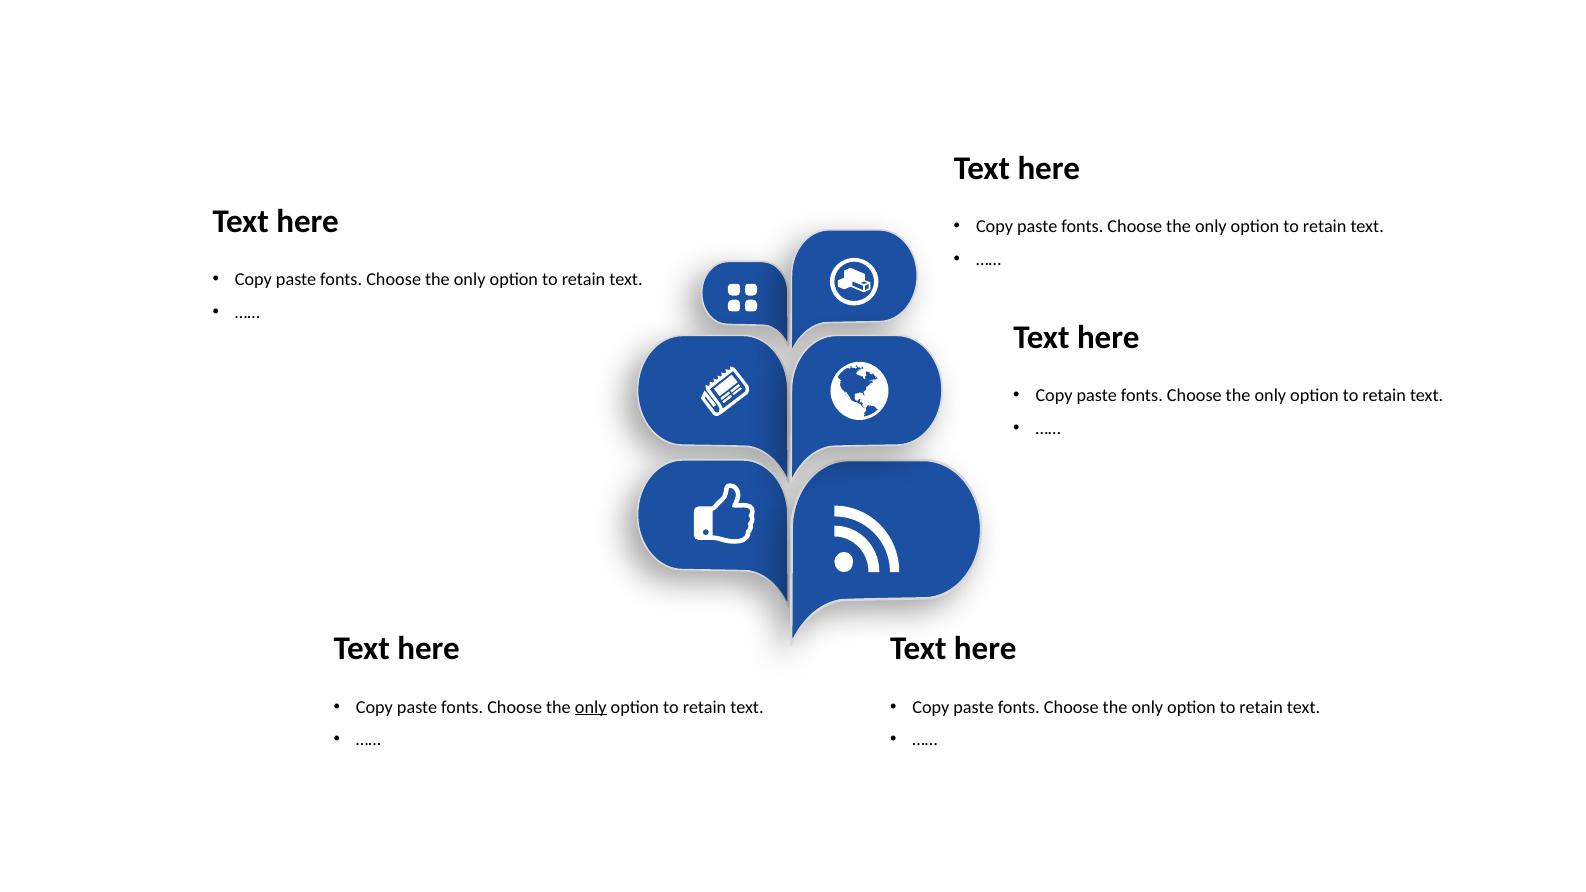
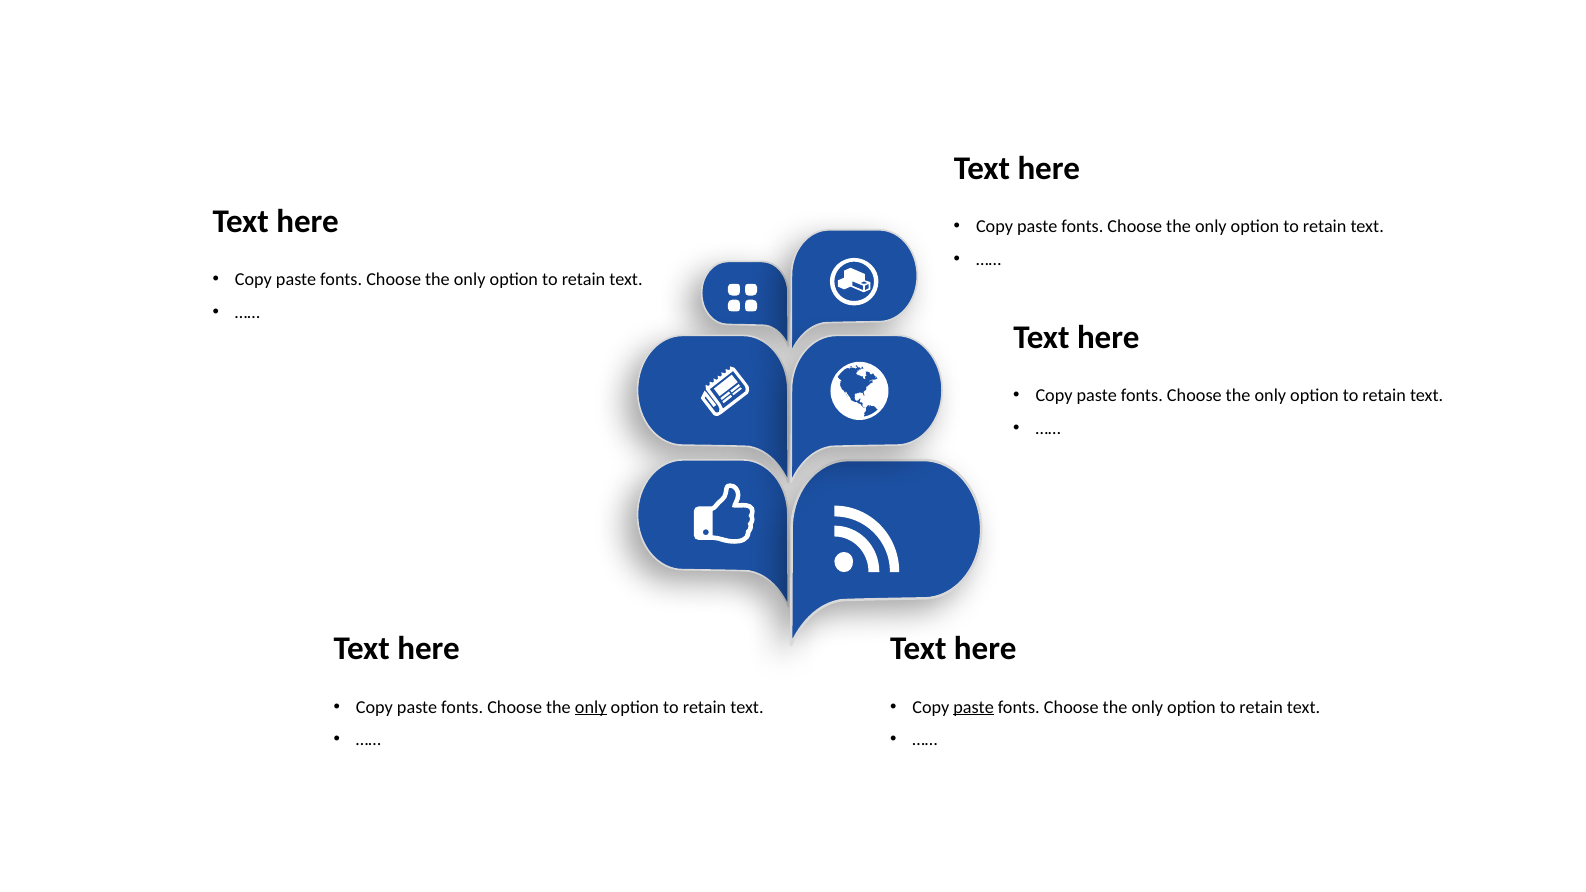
paste at (974, 707) underline: none -> present
